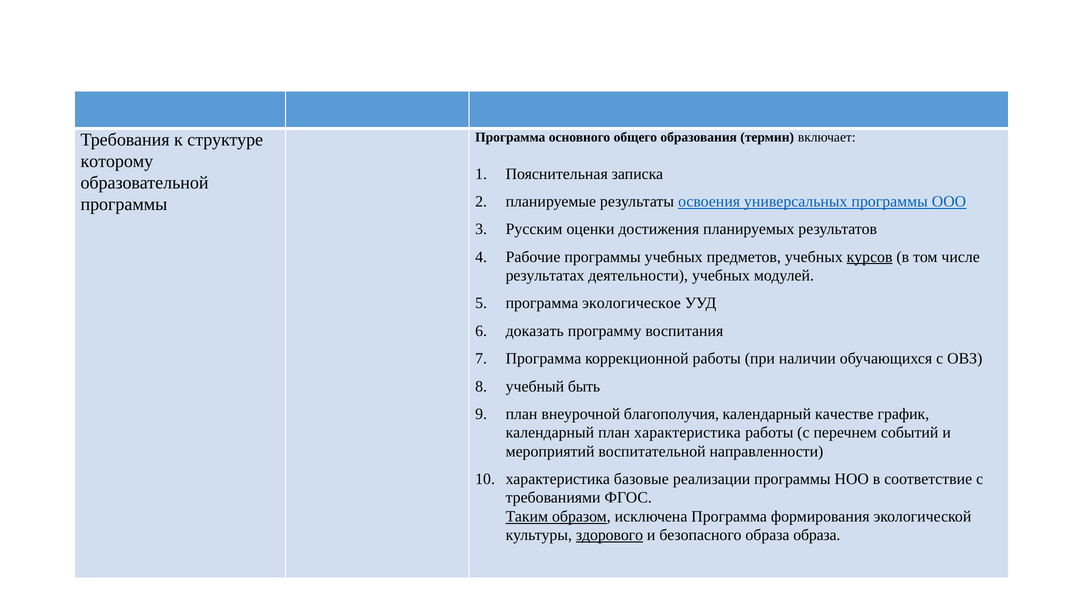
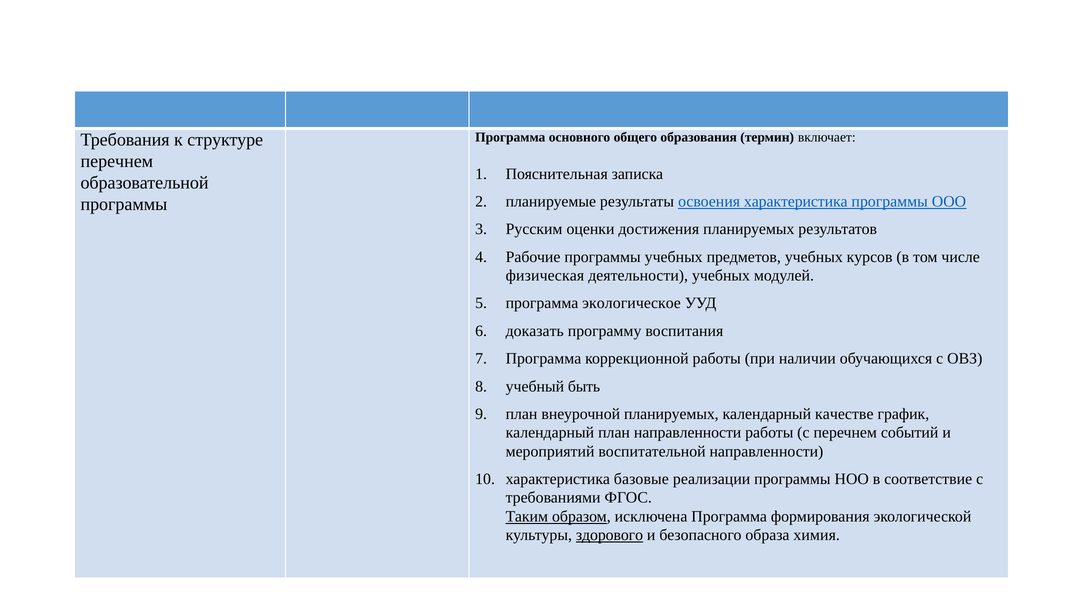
которому at (117, 162): которому -> перечнем
освоения универсальных: универсальных -> характеристика
курсов underline: present -> none
результатах: результатах -> физическая
внеурочной благополучия: благополучия -> планируемых
план характеристика: характеристика -> направленности
образа образа: образа -> химия
